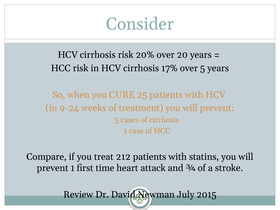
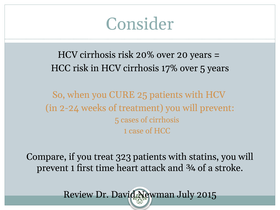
9-24: 9-24 -> 2-24
212: 212 -> 323
